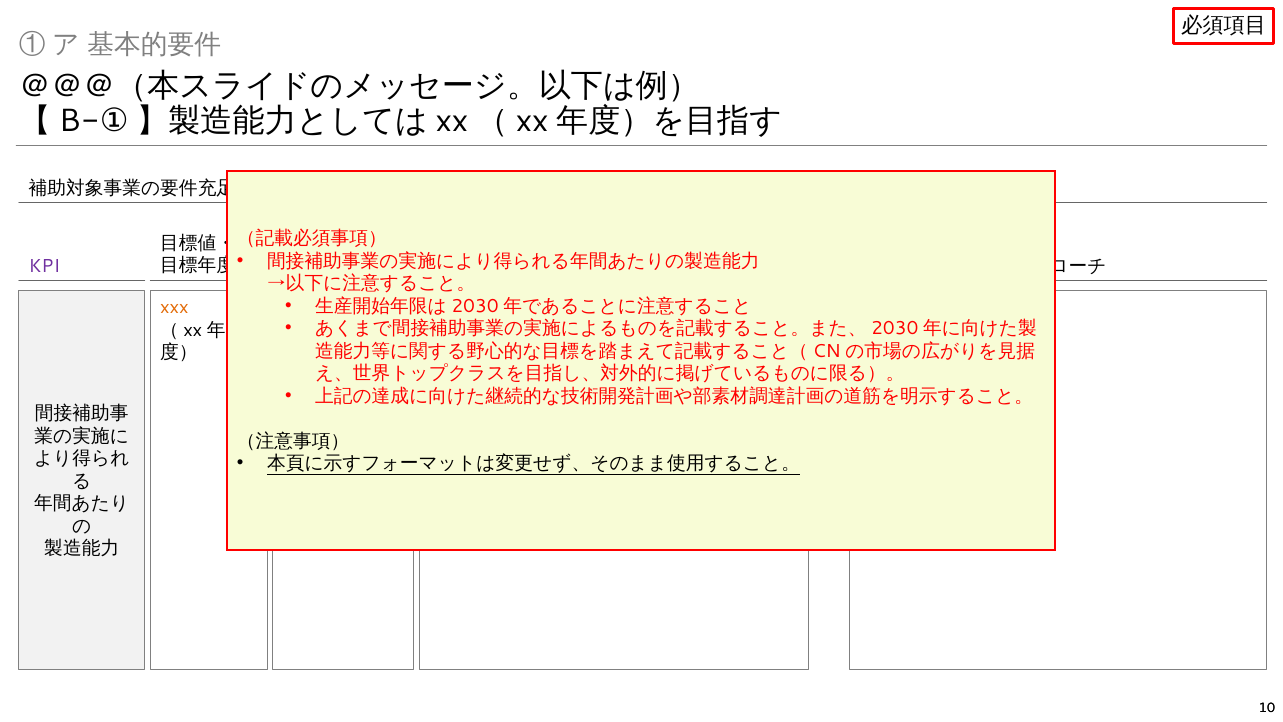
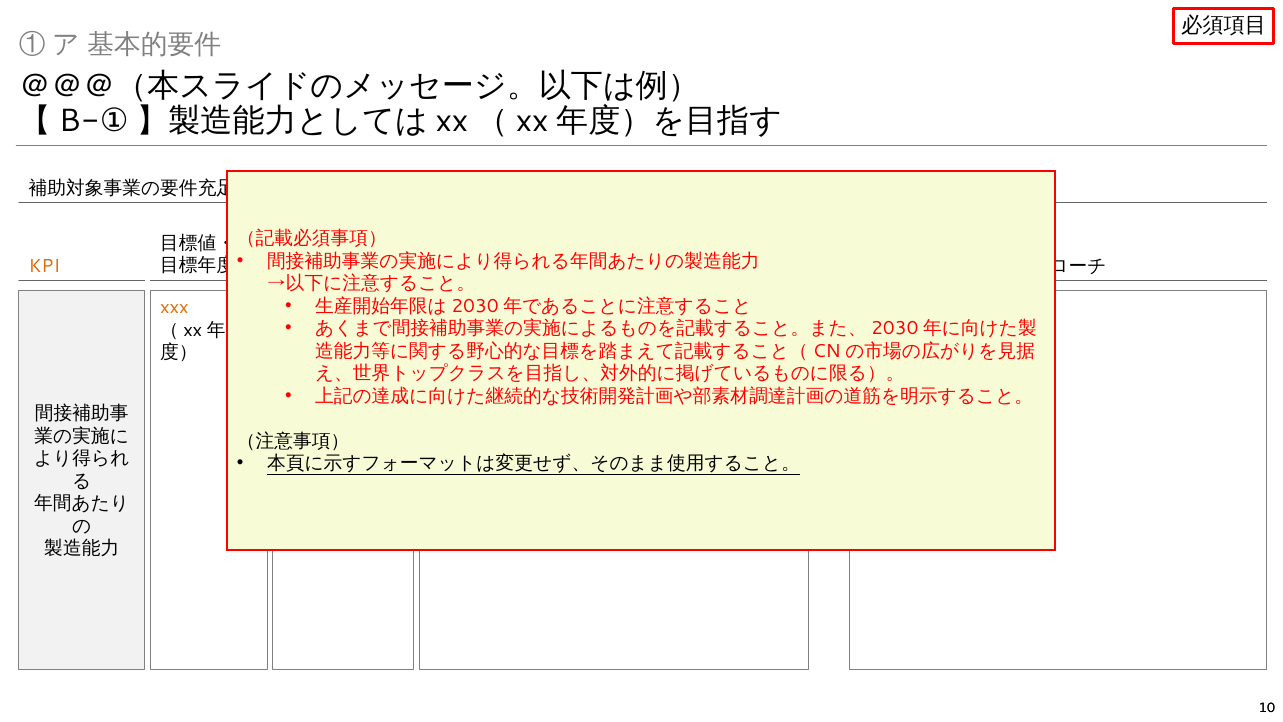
KPI colour: purple -> orange
